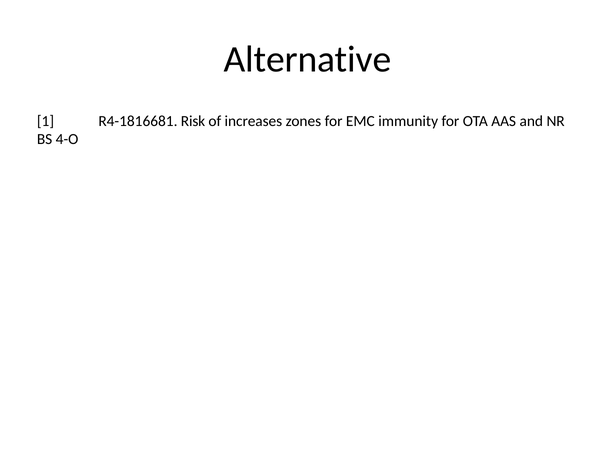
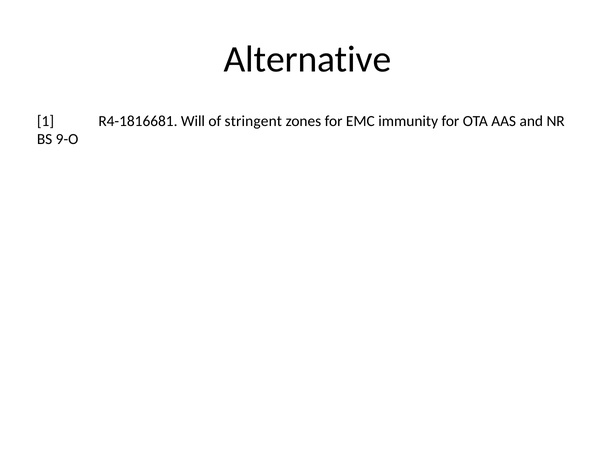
Risk: Risk -> Will
increases: increases -> stringent
4-O: 4-O -> 9-O
